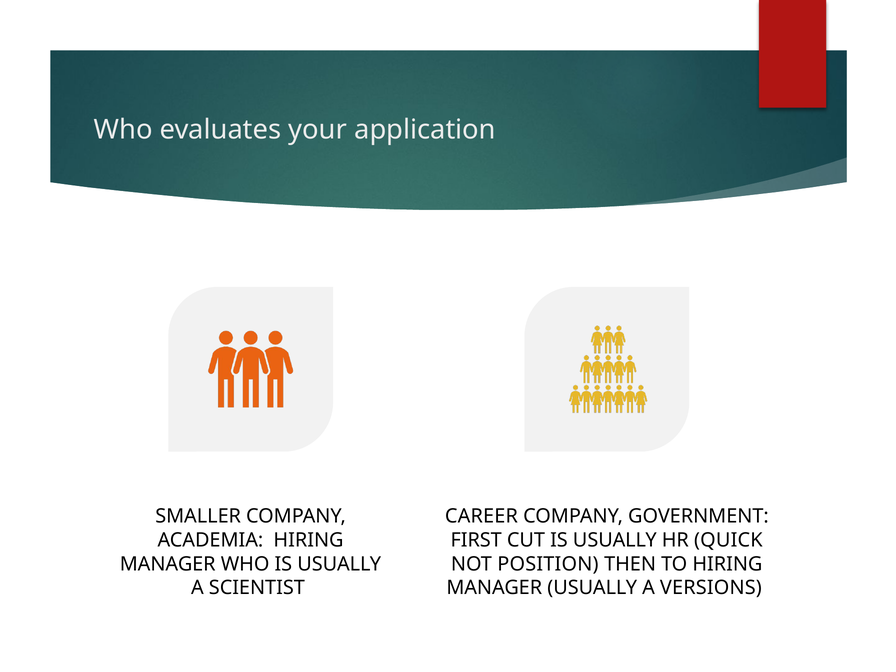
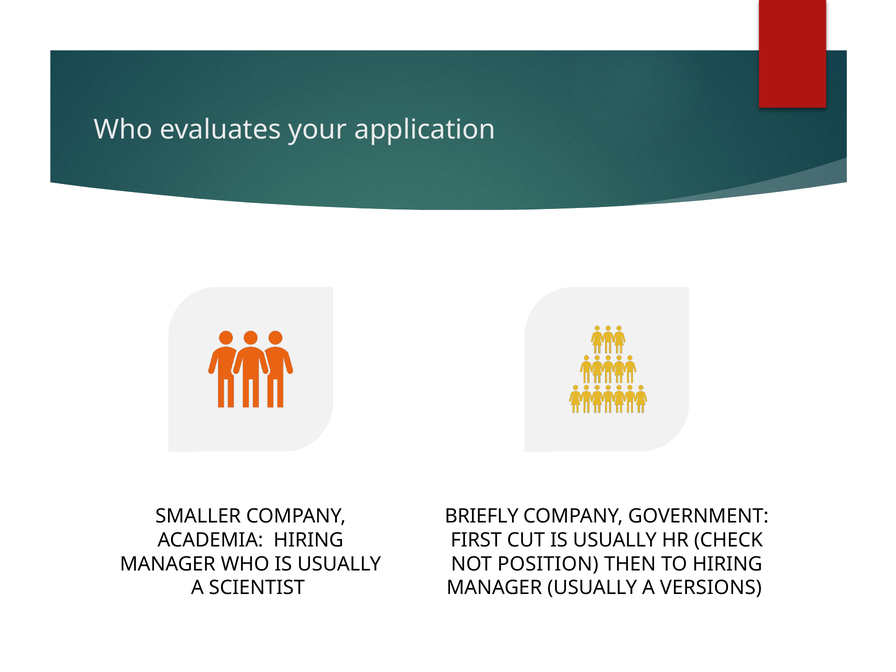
CAREER: CAREER -> BRIEFLY
QUICK: QUICK -> CHECK
